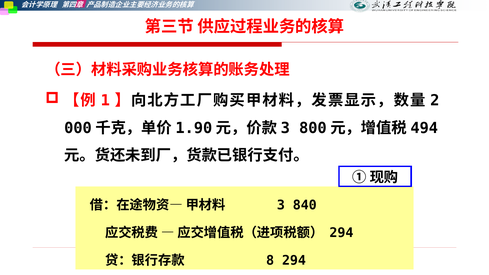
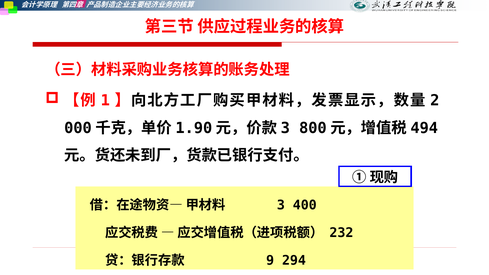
840: 840 -> 400
294 at (341, 233): 294 -> 232
8: 8 -> 9
